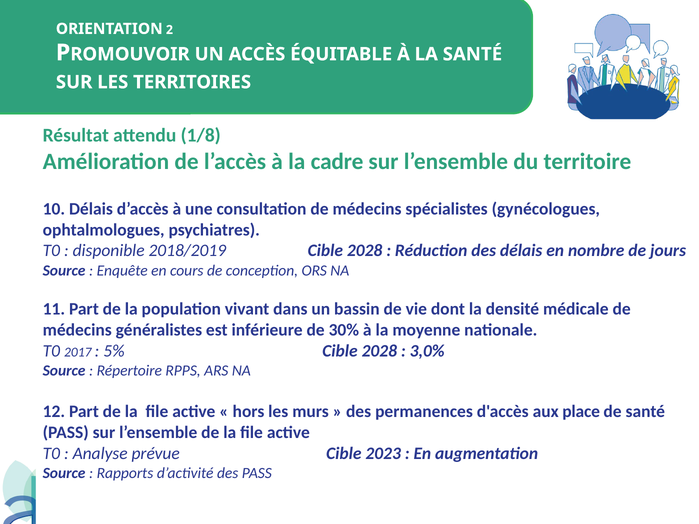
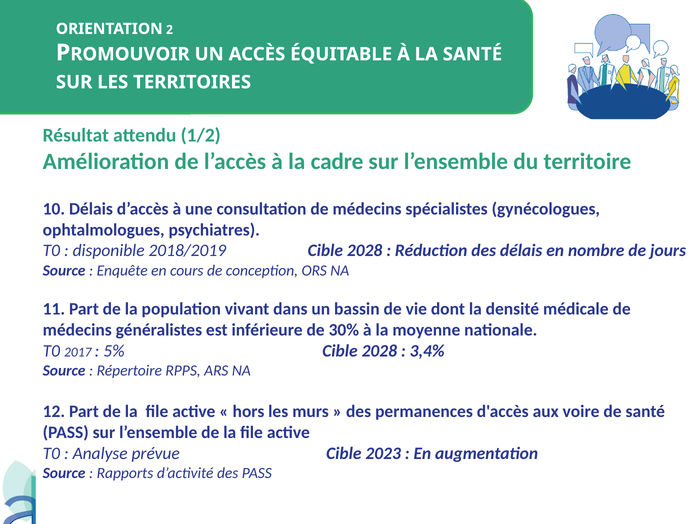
1/8: 1/8 -> 1/2
3,0%: 3,0% -> 3,4%
place: place -> voire
